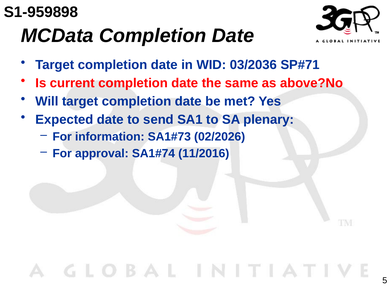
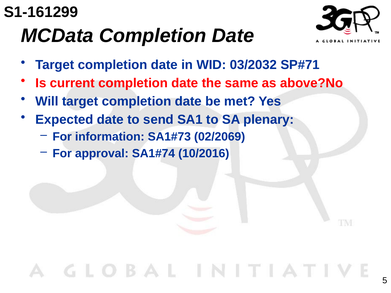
S1-959898: S1-959898 -> S1-161299
03/2036: 03/2036 -> 03/2032
02/2026: 02/2026 -> 02/2069
11/2016: 11/2016 -> 10/2016
